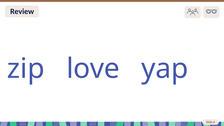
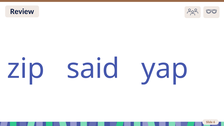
love: love -> said
